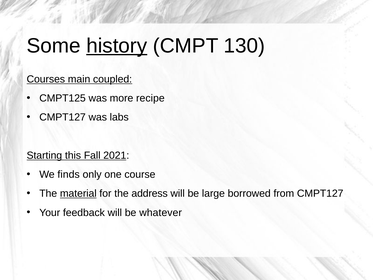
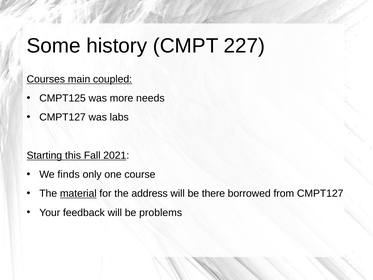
history underline: present -> none
130: 130 -> 227
recipe: recipe -> needs
large: large -> there
whatever: whatever -> problems
